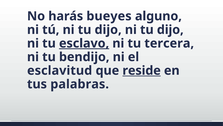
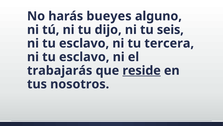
dijo at (170, 30): dijo -> seis
esclavo at (84, 43) underline: present -> none
bendijo at (84, 57): bendijo -> esclavo
esclavitud: esclavitud -> trabajarás
palabras: palabras -> nosotros
